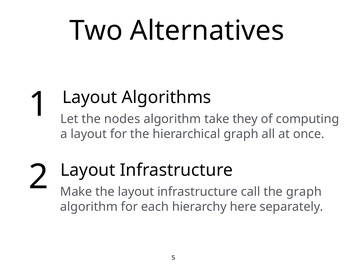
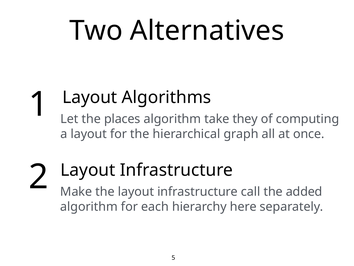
nodes: nodes -> places
the graph: graph -> added
